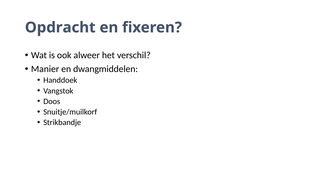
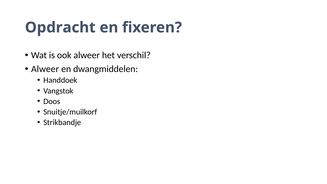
Manier at (45, 69): Manier -> Alweer
